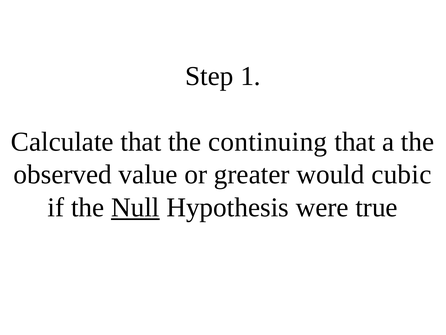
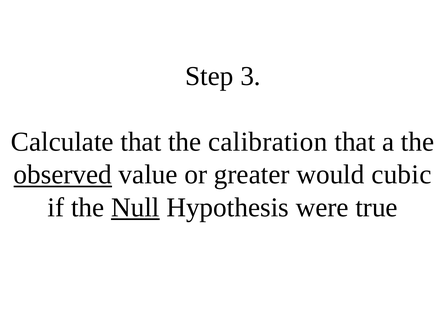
1: 1 -> 3
continuing: continuing -> calibration
observed underline: none -> present
